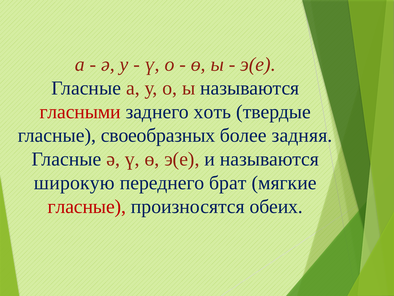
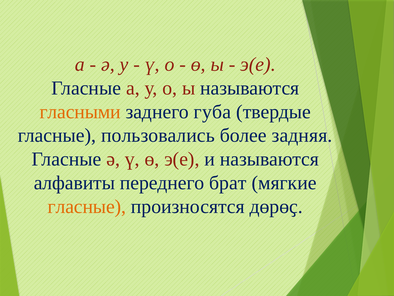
гласными colour: red -> orange
хоть: хоть -> губа
своеобразных: своеобразных -> пользовались
широкую: широкую -> алфавиты
гласные at (87, 206) colour: red -> orange
обеих: обеих -> дөрөҫ
